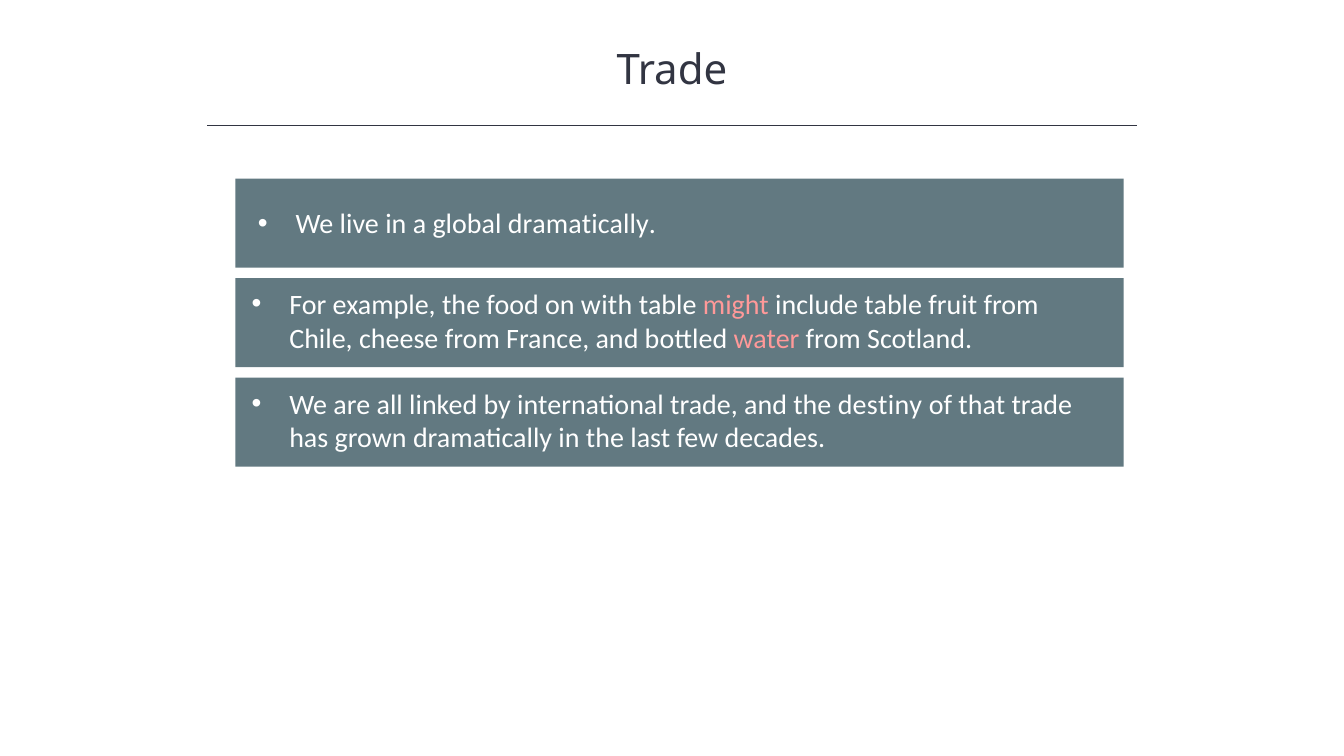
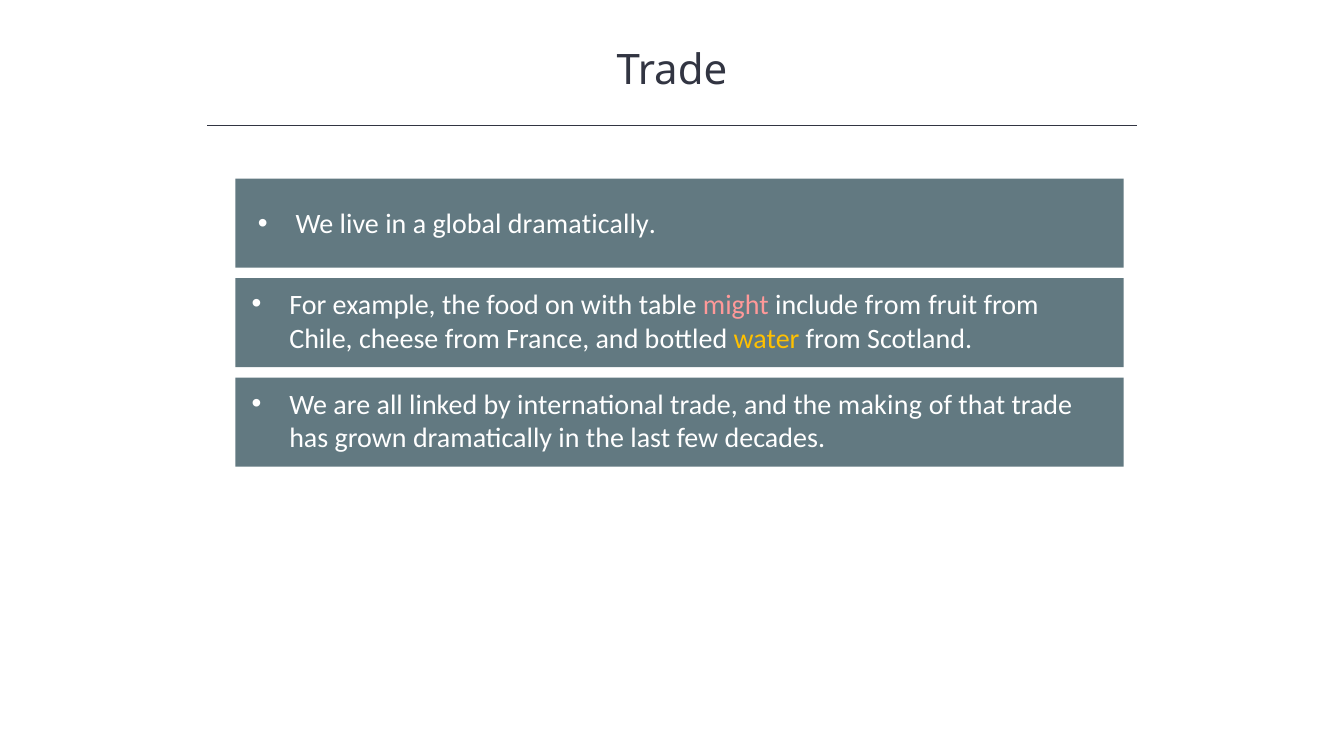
include table: table -> from
water colour: pink -> yellow
destiny: destiny -> making
